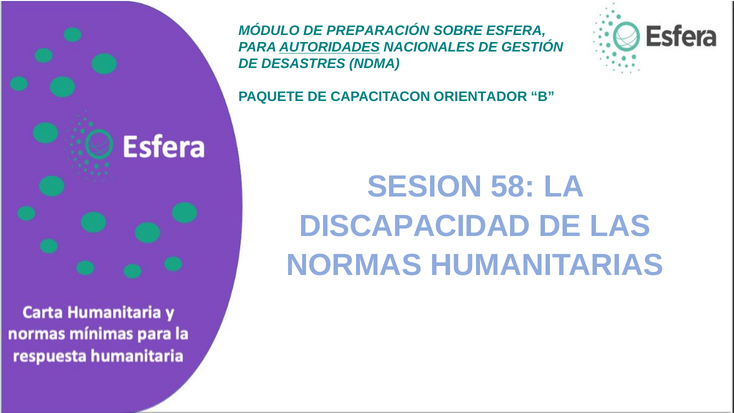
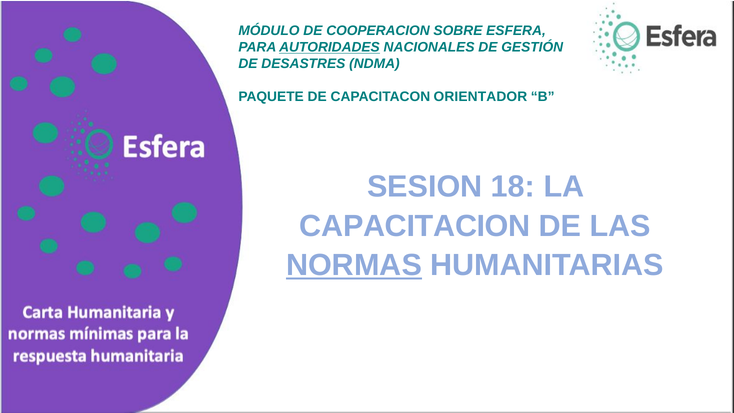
PREPARACIÓN: PREPARACIÓN -> COOPERACION
58: 58 -> 18
DISCAPACIDAD: DISCAPACIDAD -> CAPACITACION
NORMAS underline: none -> present
